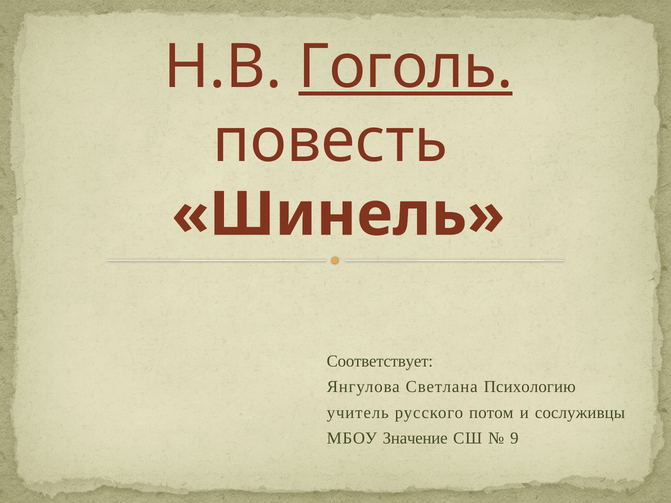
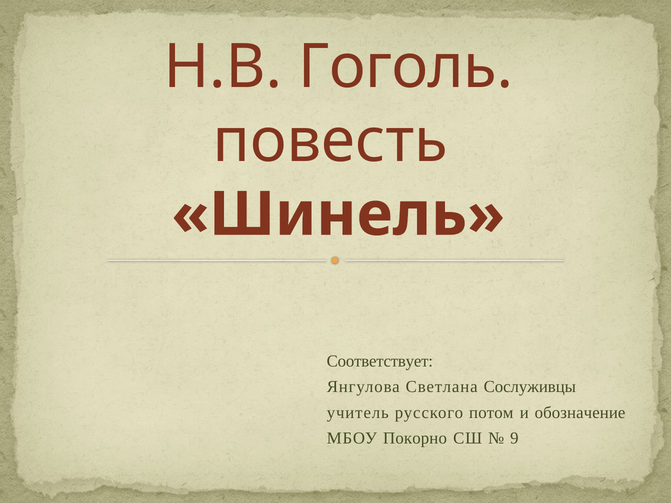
Гоголь underline: present -> none
Психологию: Психологию -> Сослуживцы
сослуживцы: сослуживцы -> обозначение
Значение: Значение -> Покорно
